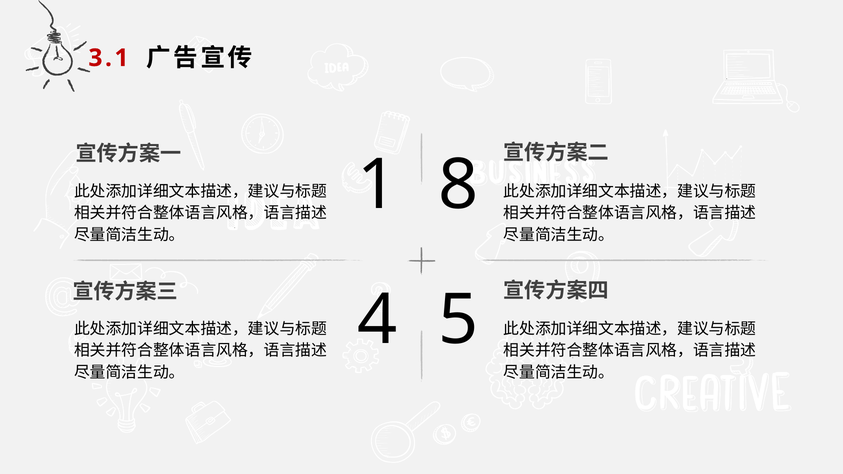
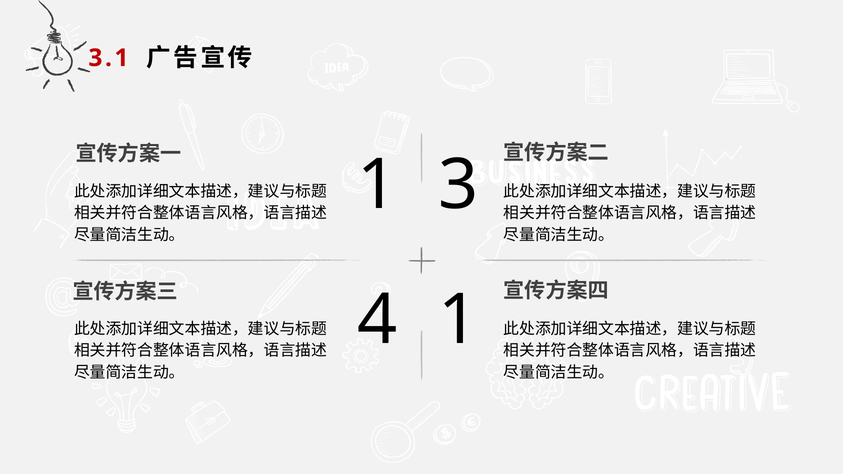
8: 8 -> 3
4 5: 5 -> 1
